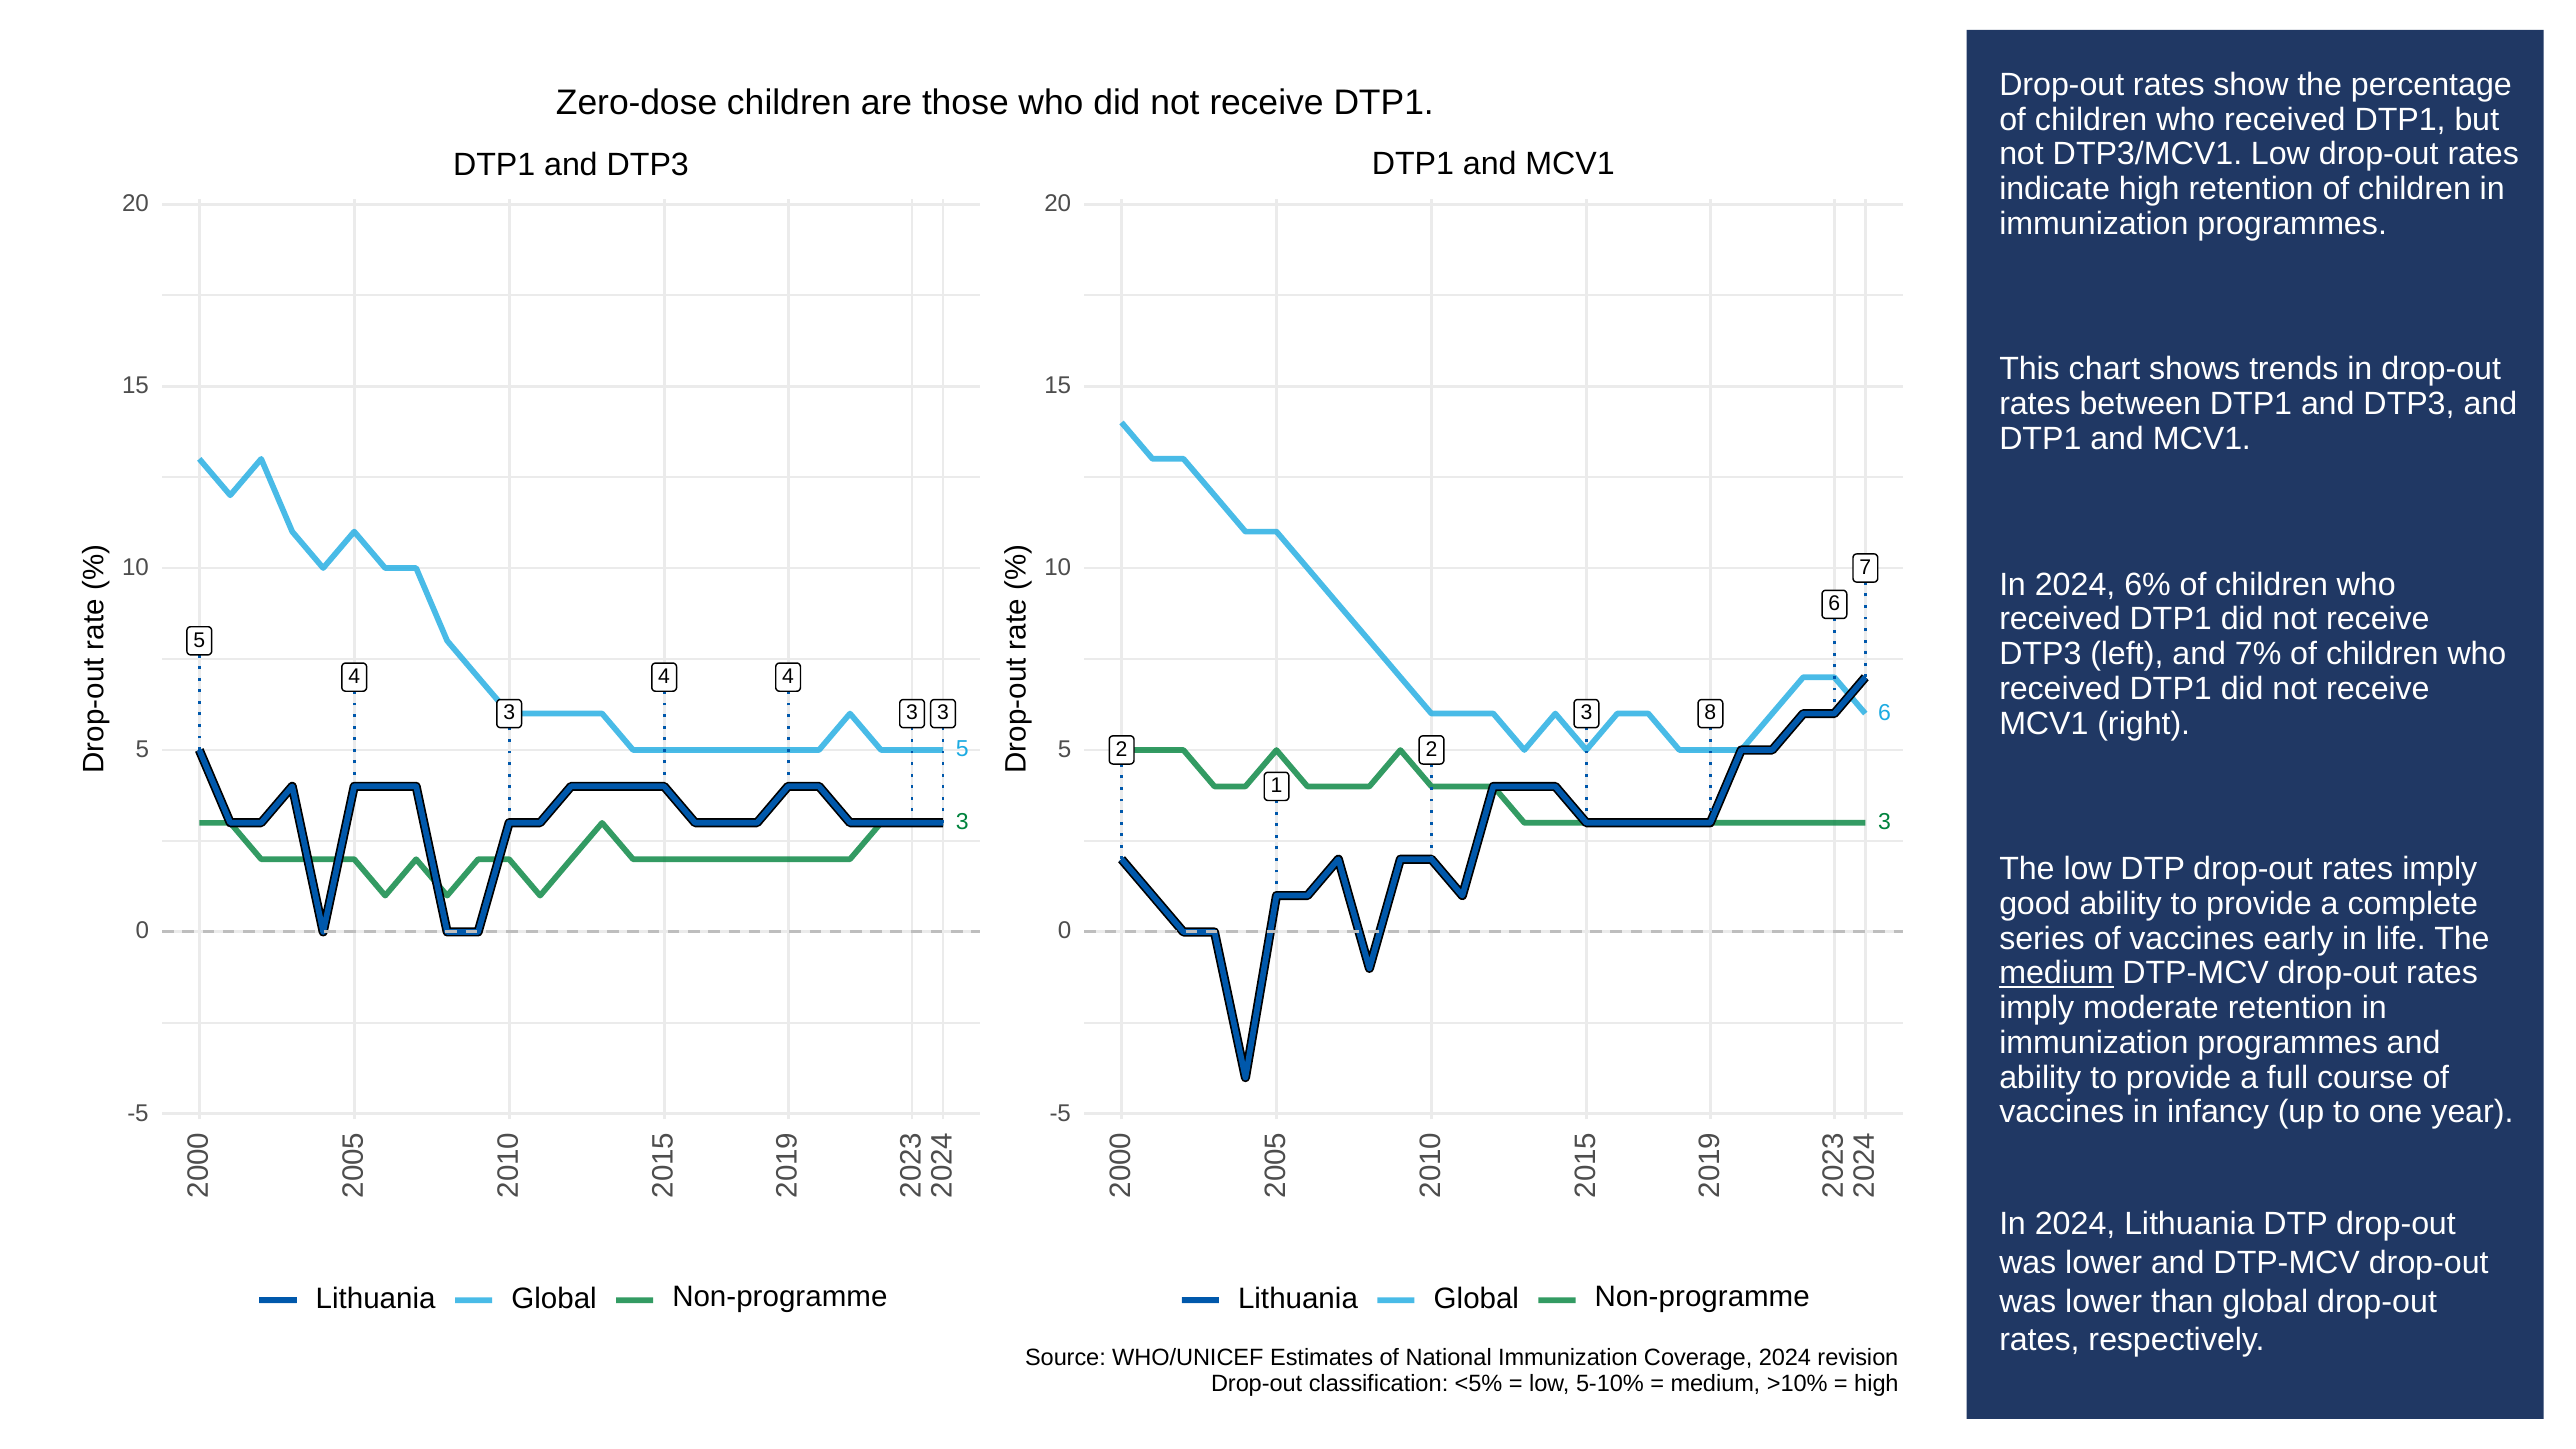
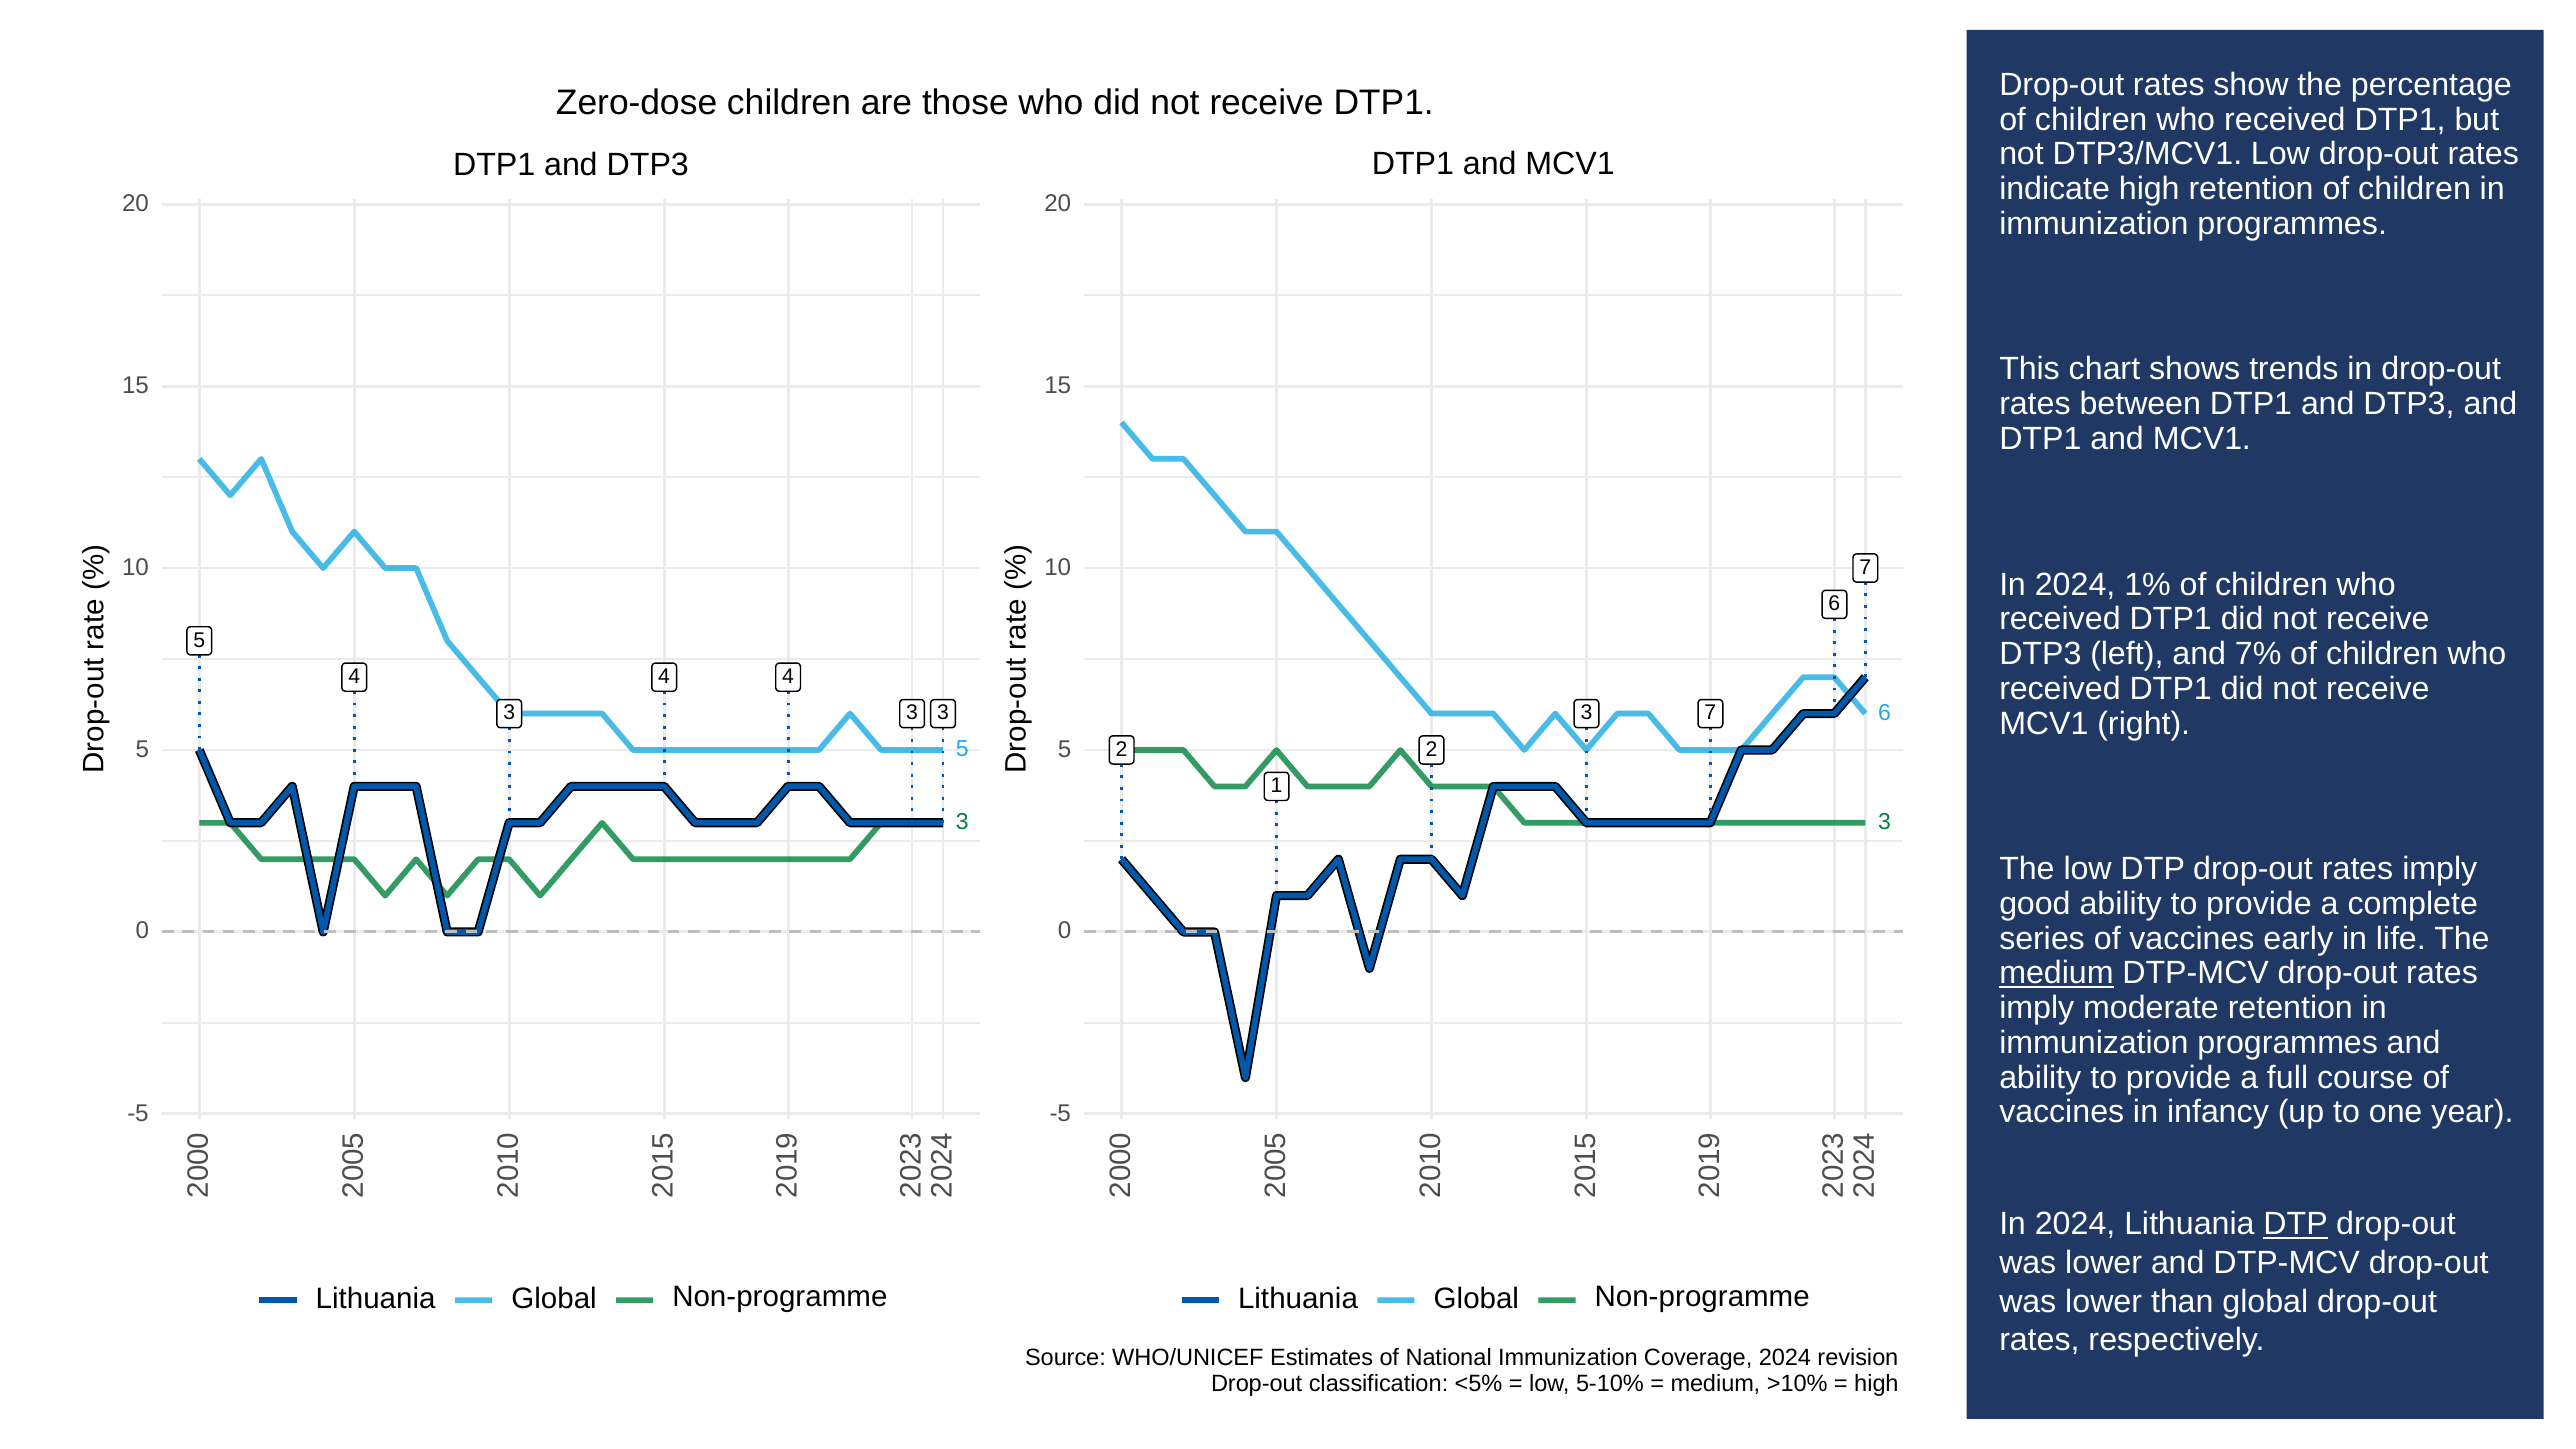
6%: 6% -> 1%
3 8: 8 -> 7
DTP at (2296, 1224) underline: none -> present
